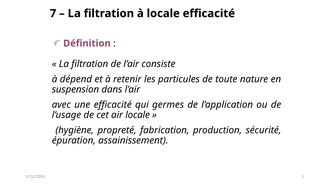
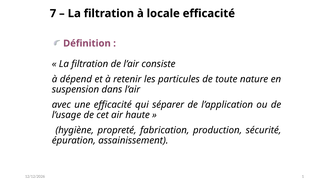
germes: germes -> séparer
air locale: locale -> haute
